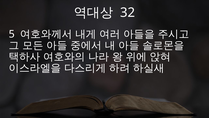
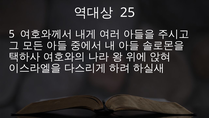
32: 32 -> 25
